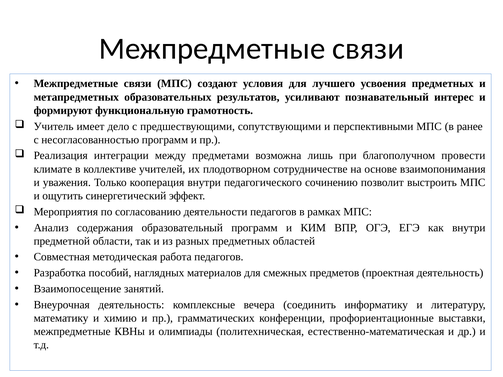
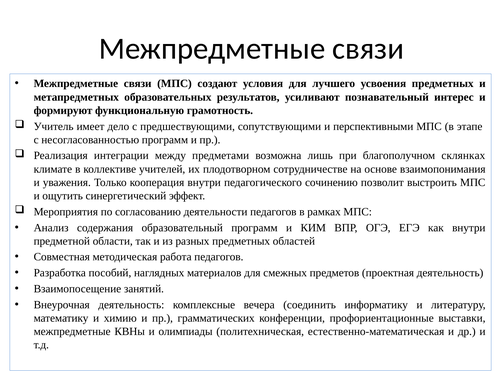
ранее: ранее -> этапе
провести: провести -> склянках
